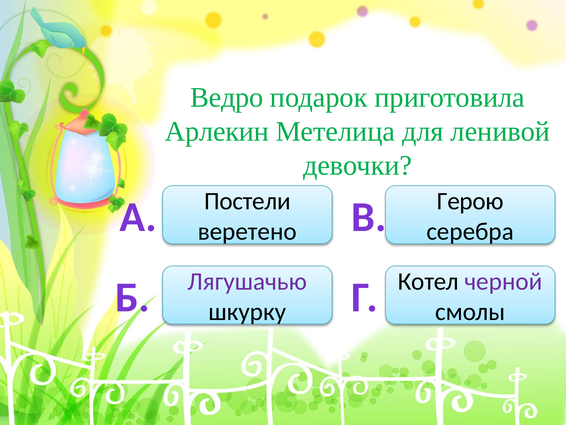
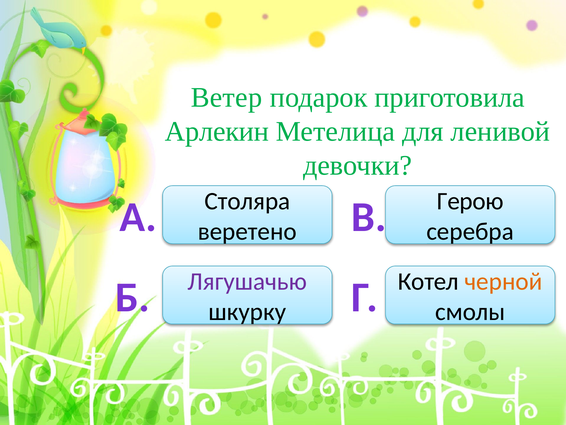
Ведро: Ведро -> Ветер
Постели: Постели -> Столяра
черной colour: purple -> orange
